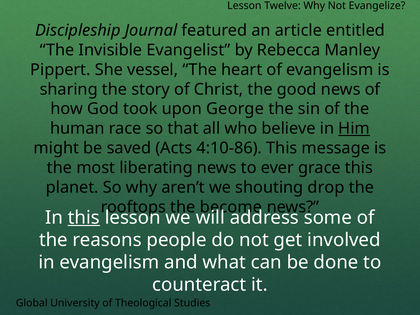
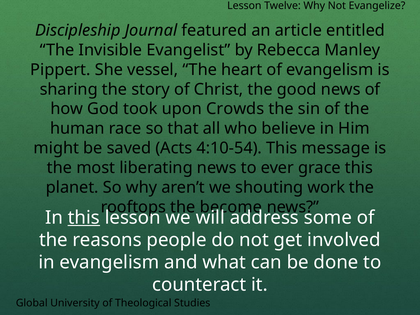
George: George -> Crowds
Him underline: present -> none
4:10-86: 4:10-86 -> 4:10-54
drop: drop -> work
